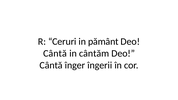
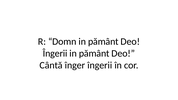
Ceruri: Ceruri -> Domn
Cântă at (55, 53): Cântă -> Îngerii
cântăm at (94, 53): cântăm -> pământ
